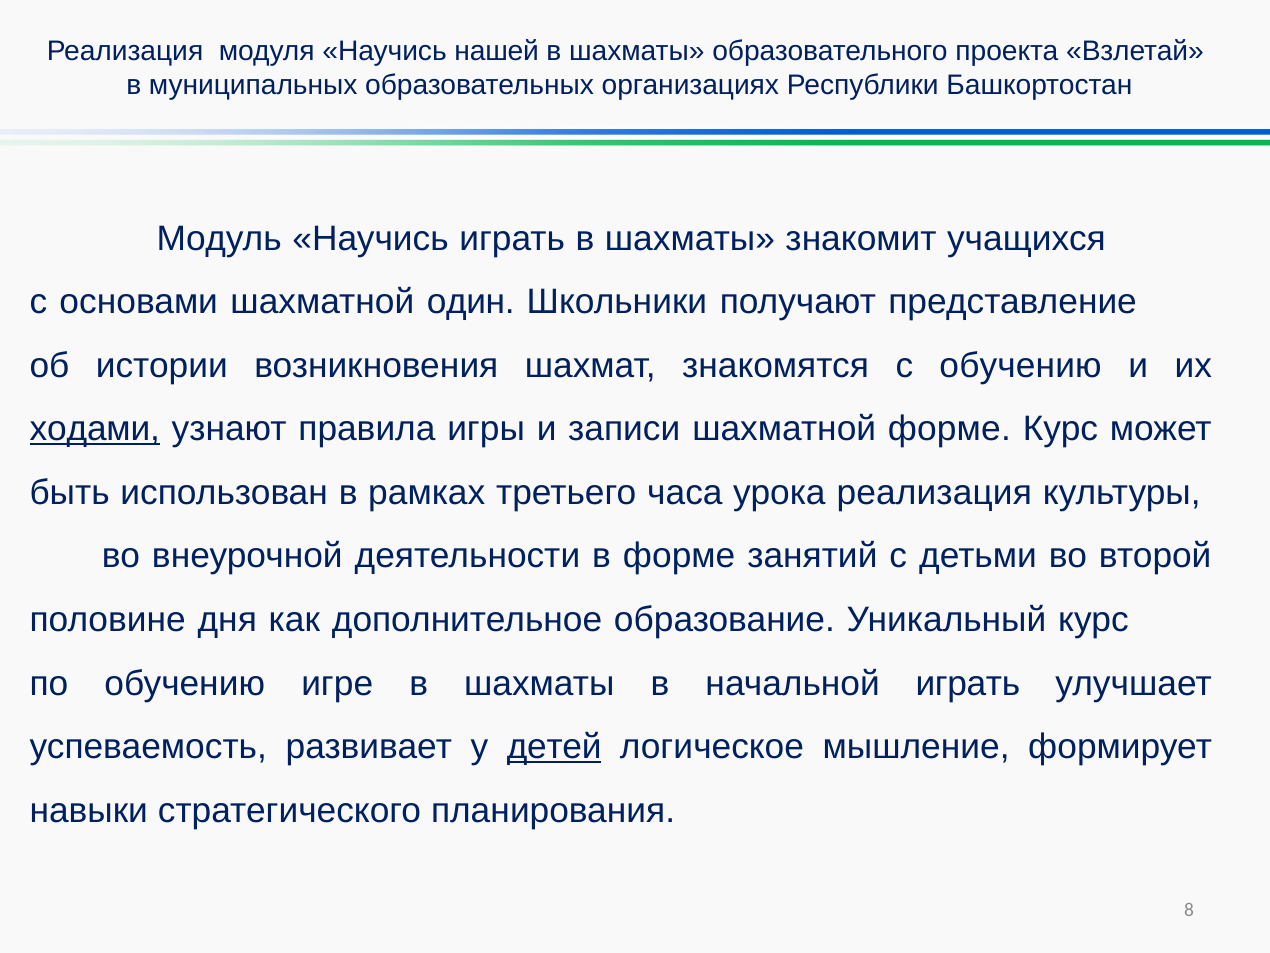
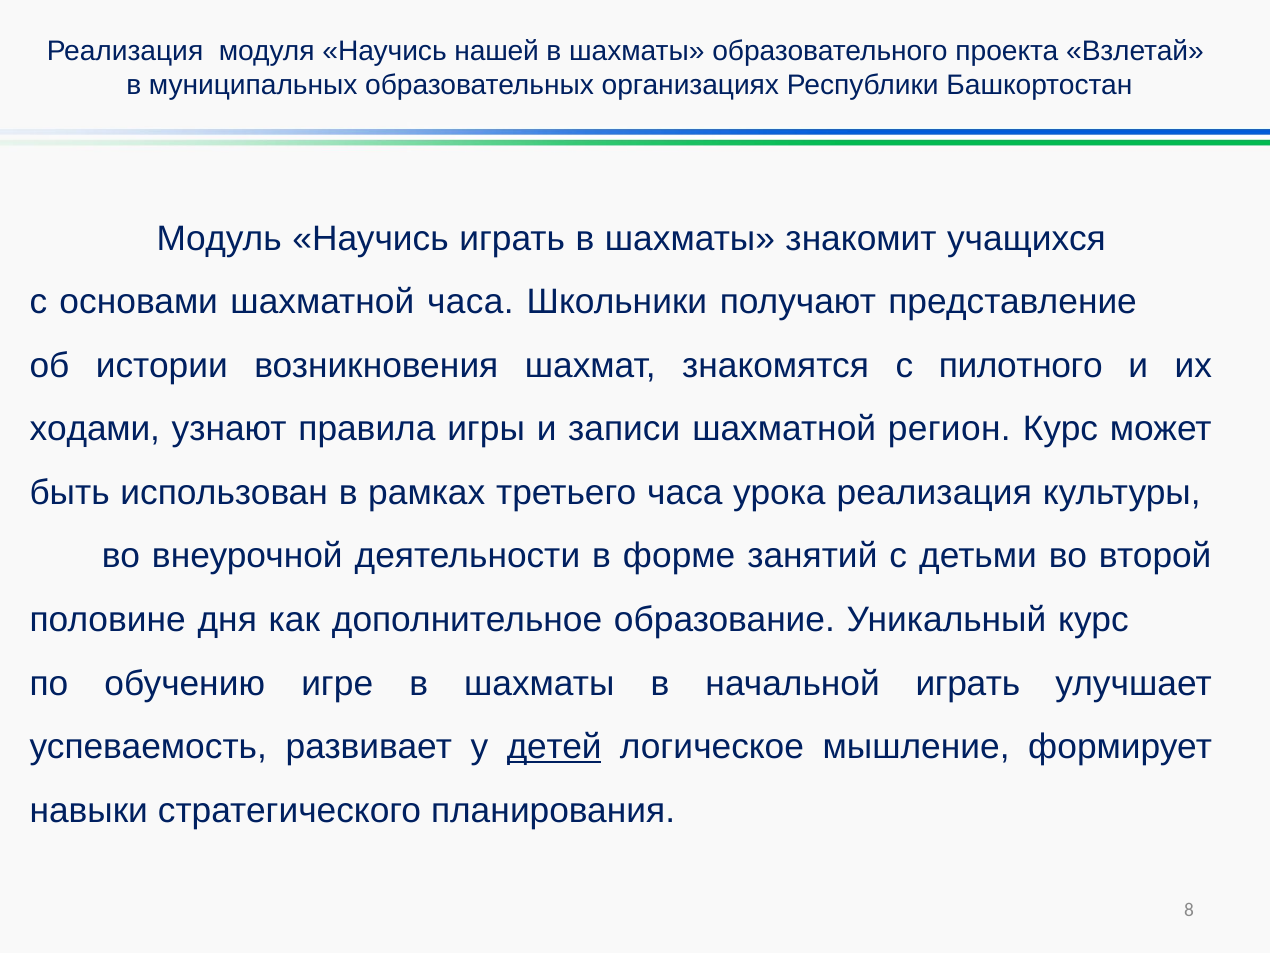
шахматной один: один -> часа
с обучению: обучению -> пилотного
ходами underline: present -> none
шахматной форме: форме -> регион
